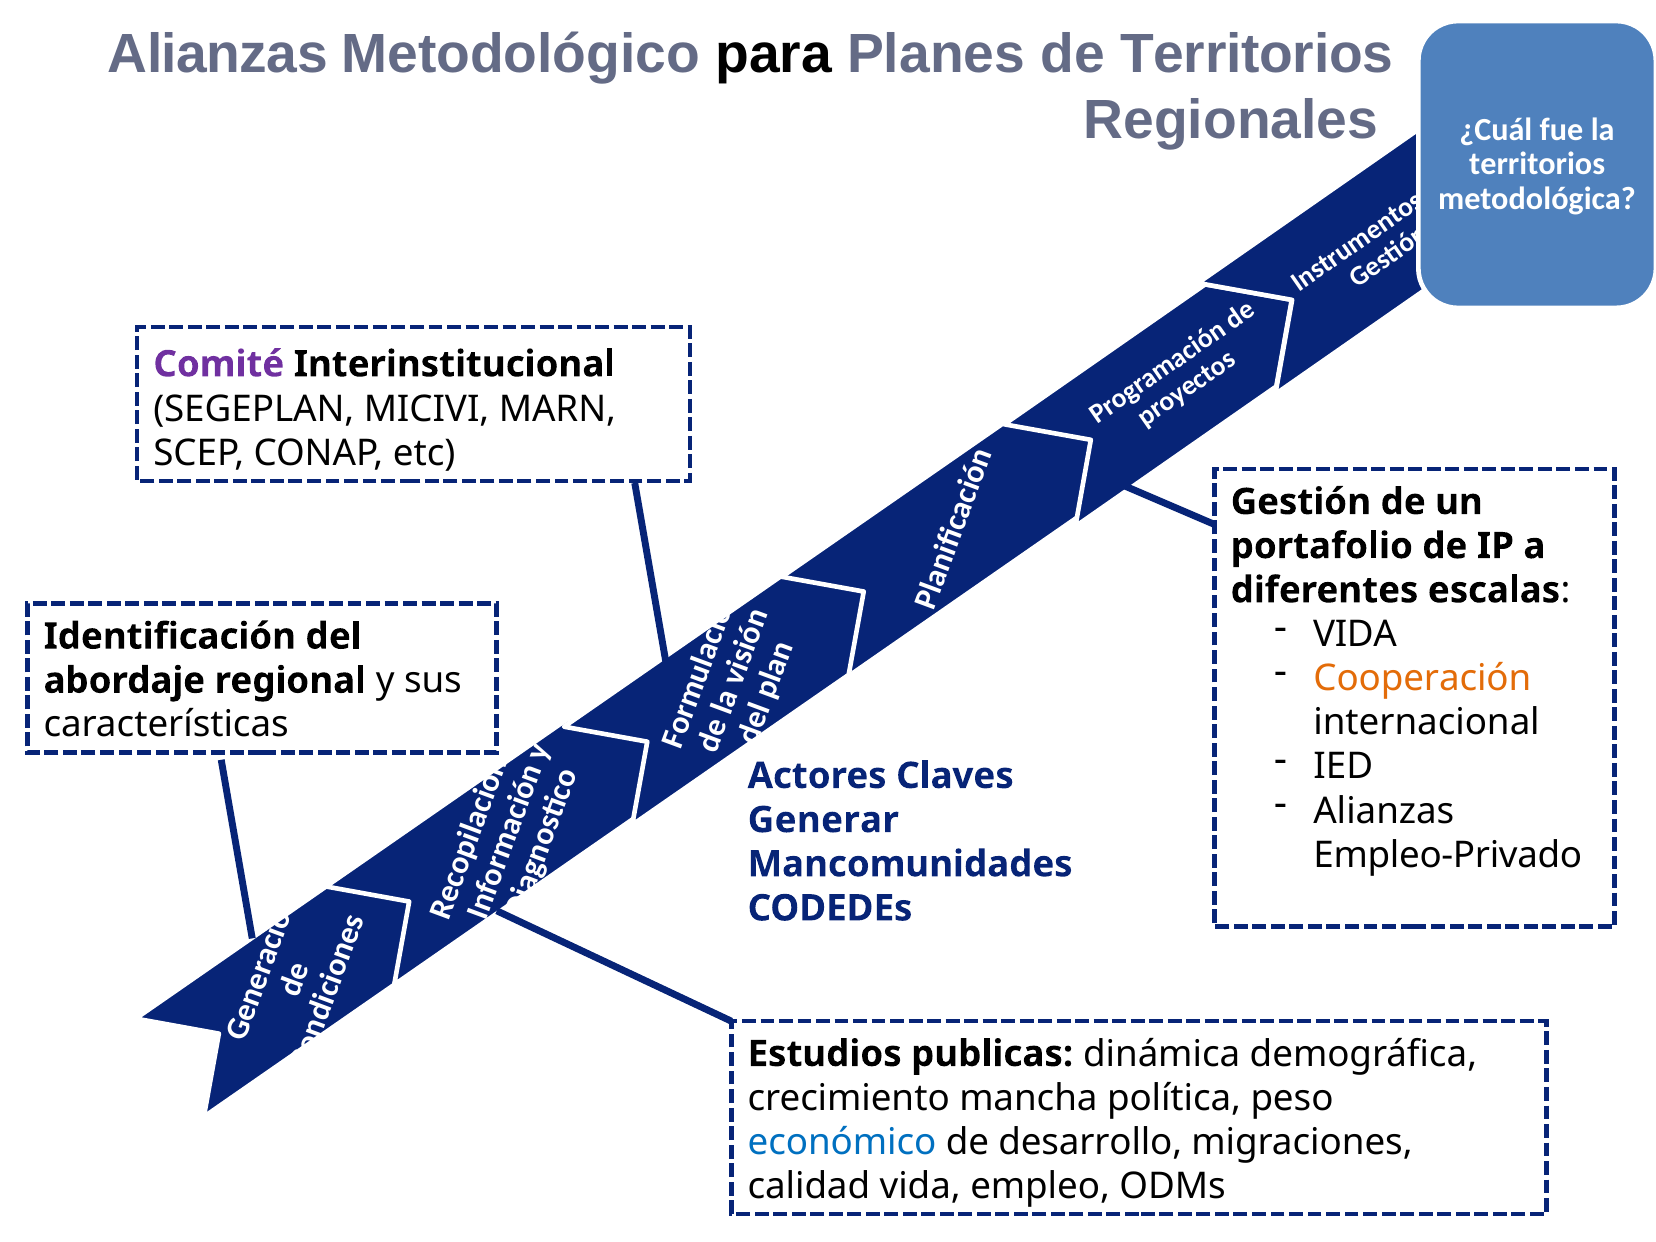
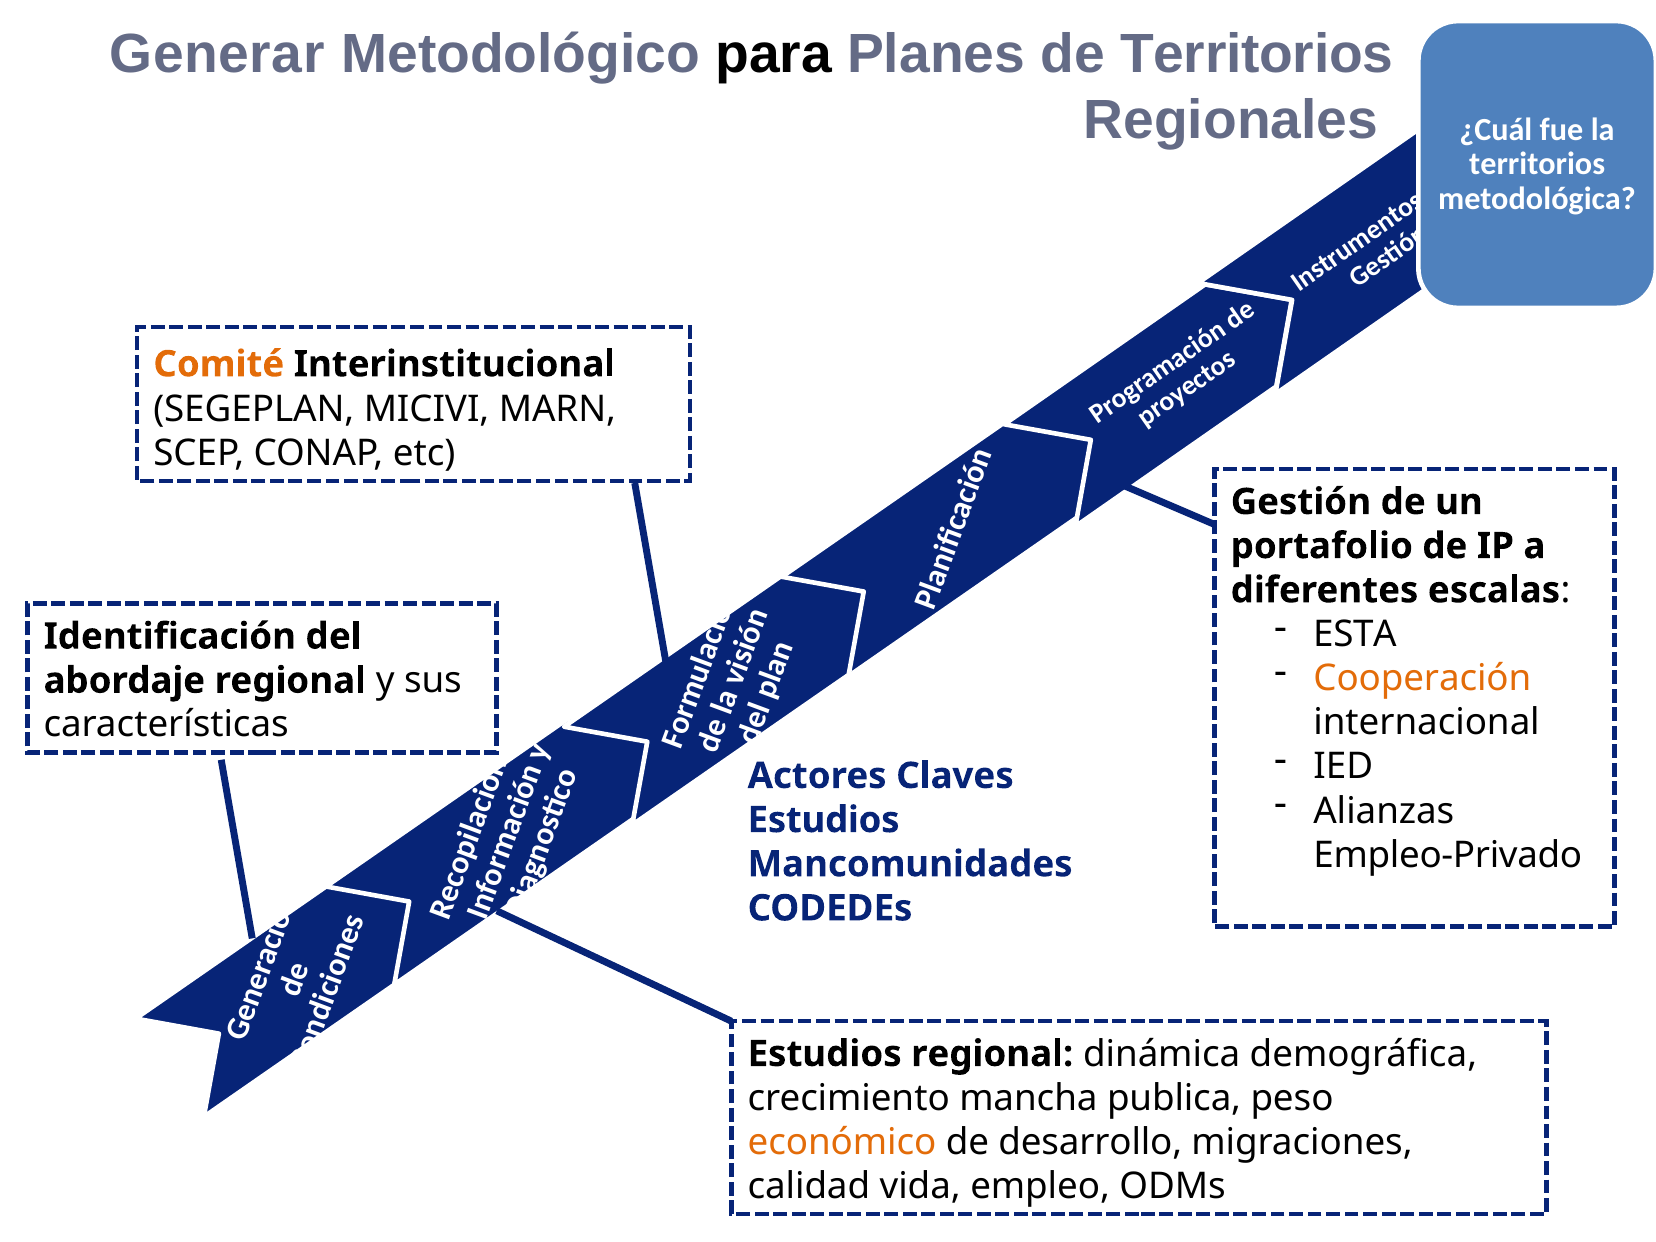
Alianzas at (218, 54): Alianzas -> Generar
Comité colour: purple -> orange
VIDA at (1355, 634): VIDA -> ESTA
Generar at (823, 820): Generar -> Estudios
Estudios publicas: publicas -> regional
política: política -> publica
económico colour: blue -> orange
